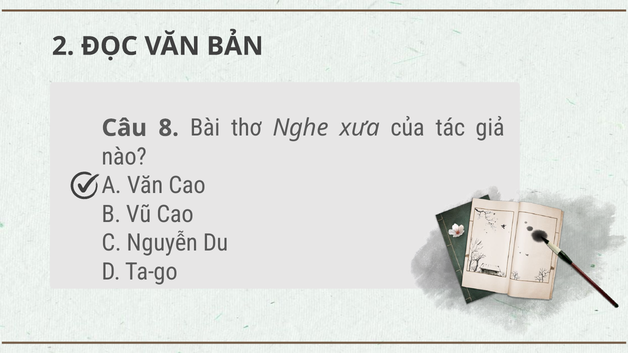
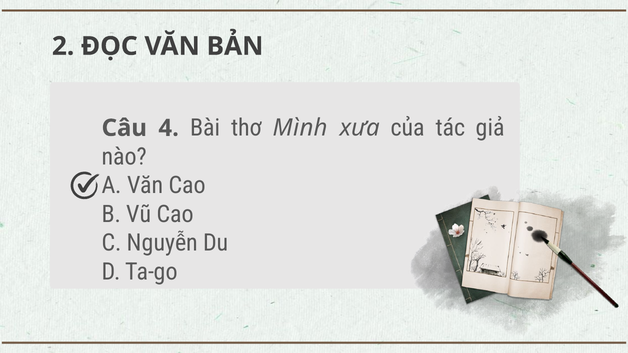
8: 8 -> 4
Nghe: Nghe -> Mình
